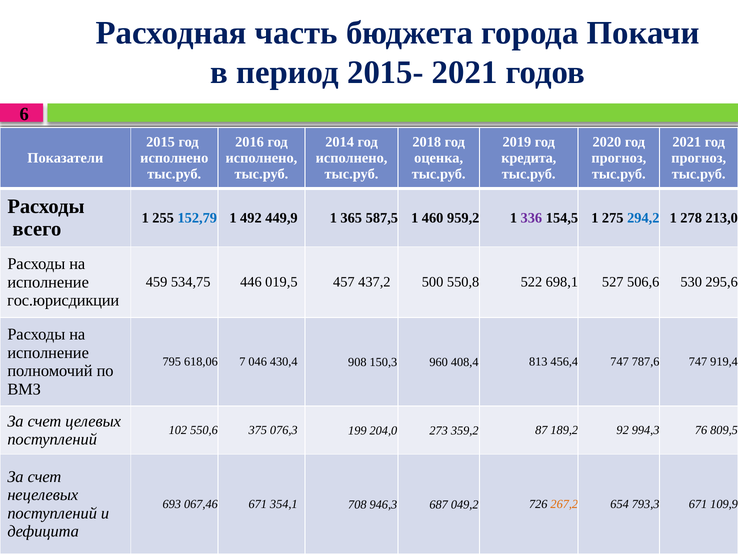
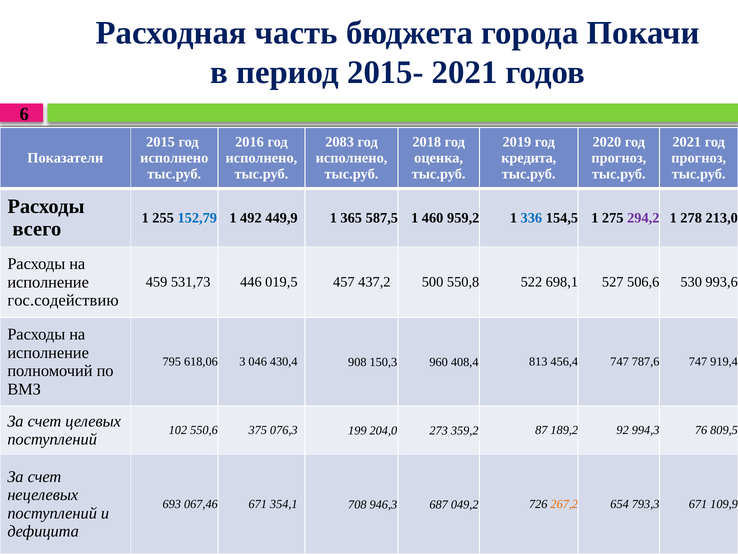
2014: 2014 -> 2083
336 colour: purple -> blue
294,2 colour: blue -> purple
534,75: 534,75 -> 531,73
295,6: 295,6 -> 993,6
гос.юрисдикции: гос.юрисдикции -> гос.содействию
7: 7 -> 3
